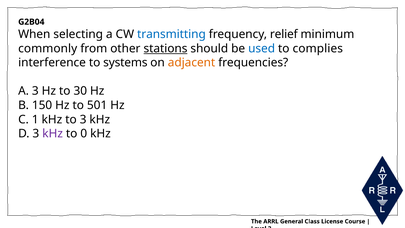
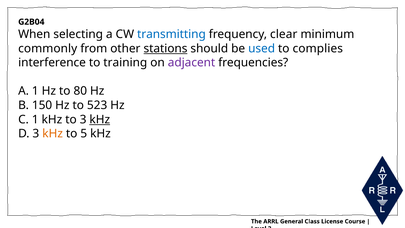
relief: relief -> clear
systems: systems -> training
adjacent colour: orange -> purple
A 3: 3 -> 1
30: 30 -> 80
501: 501 -> 523
kHz at (100, 119) underline: none -> present
kHz at (53, 134) colour: purple -> orange
0: 0 -> 5
